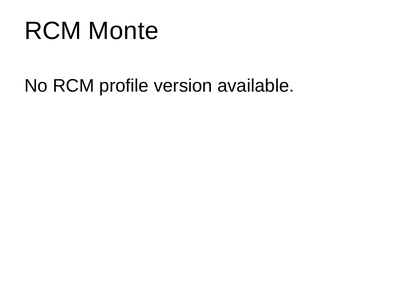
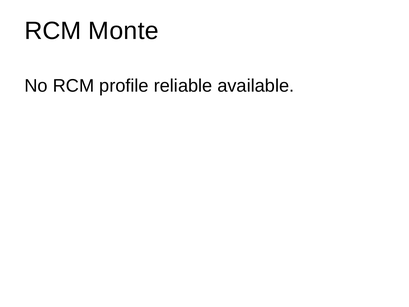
version: version -> reliable
